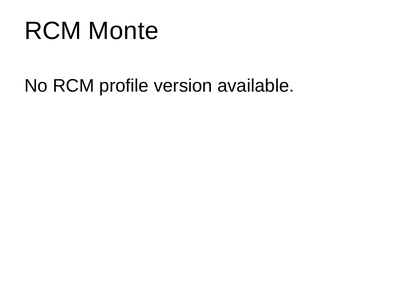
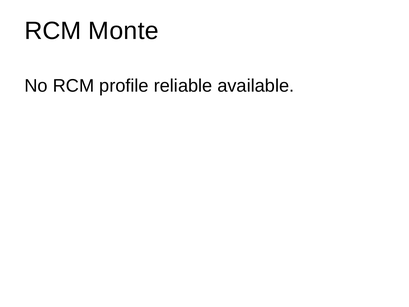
version: version -> reliable
